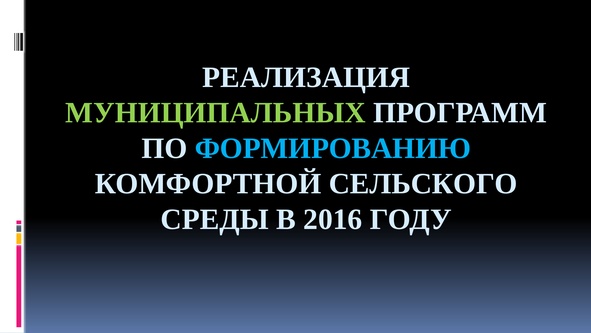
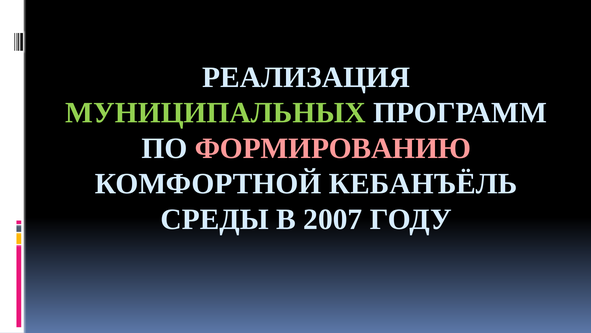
ФОРМИРОВАНИЮ colour: light blue -> pink
СЕЛЬСКОГО: СЕЛЬСКОГО -> КЕБАНЪЁЛЬ
2016: 2016 -> 2007
